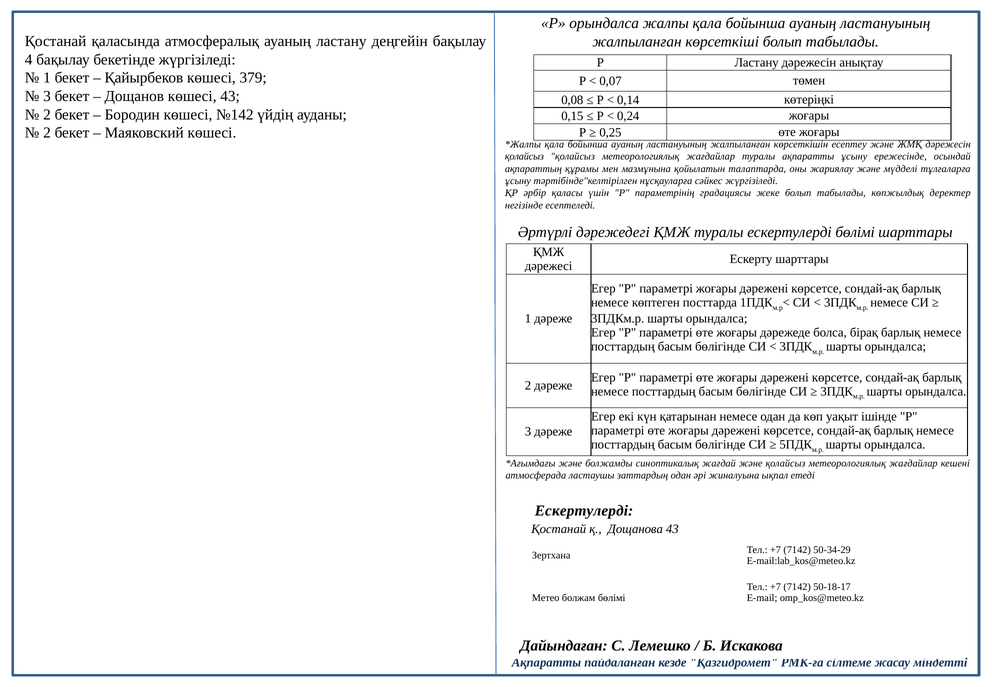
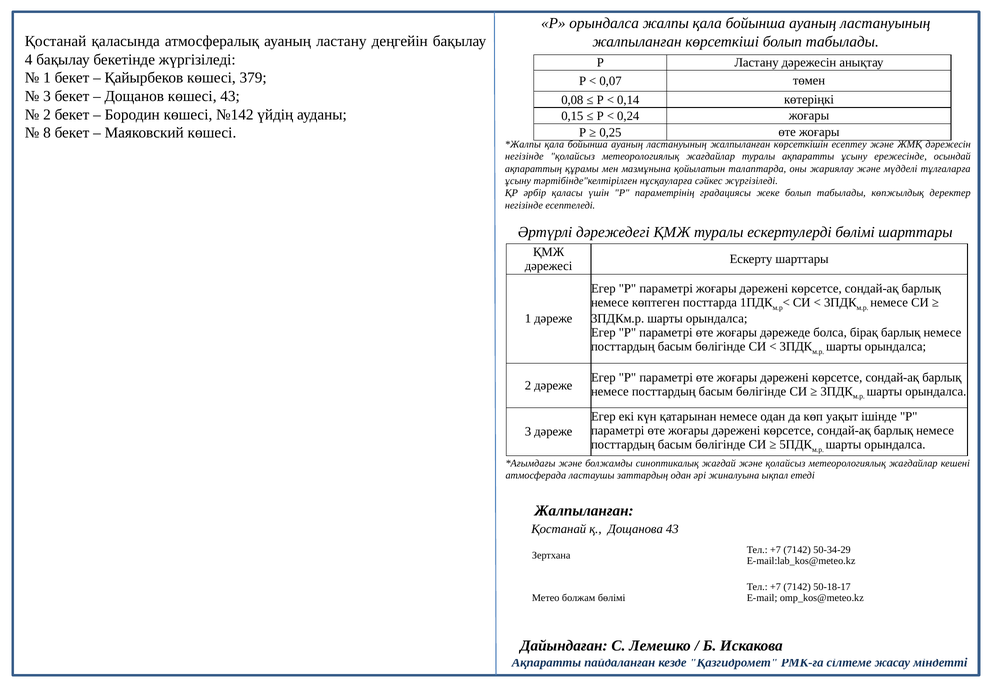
2 at (47, 133): 2 -> 8
қолайсыз at (524, 156): қолайсыз -> негізінде
Ескертулерді at (584, 511): Ескертулерді -> Жалпыланған
